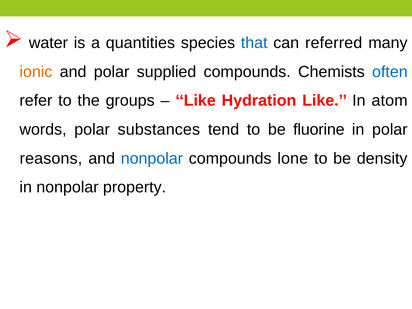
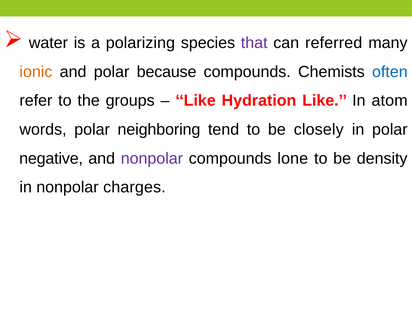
quantities: quantities -> polarizing
that colour: blue -> purple
supplied: supplied -> because
substances: substances -> neighboring
fluorine: fluorine -> closely
reasons: reasons -> negative
nonpolar at (152, 158) colour: blue -> purple
property: property -> charges
